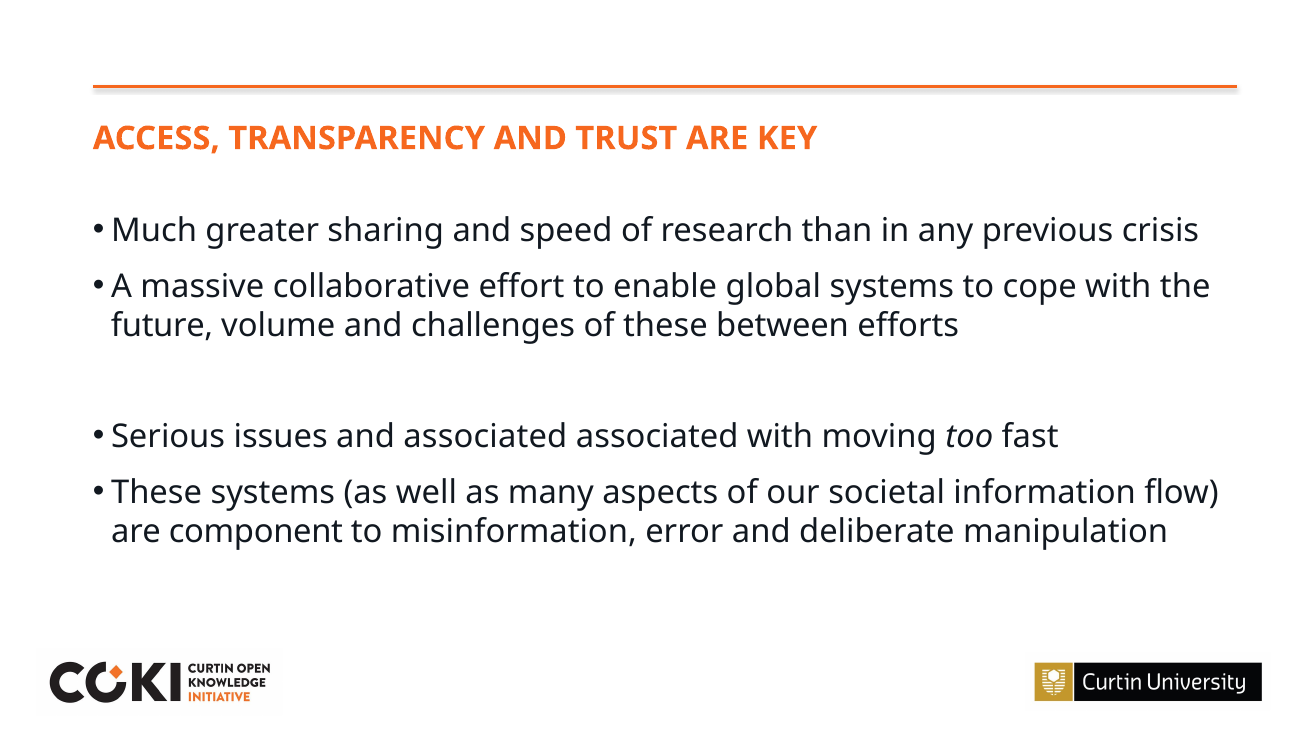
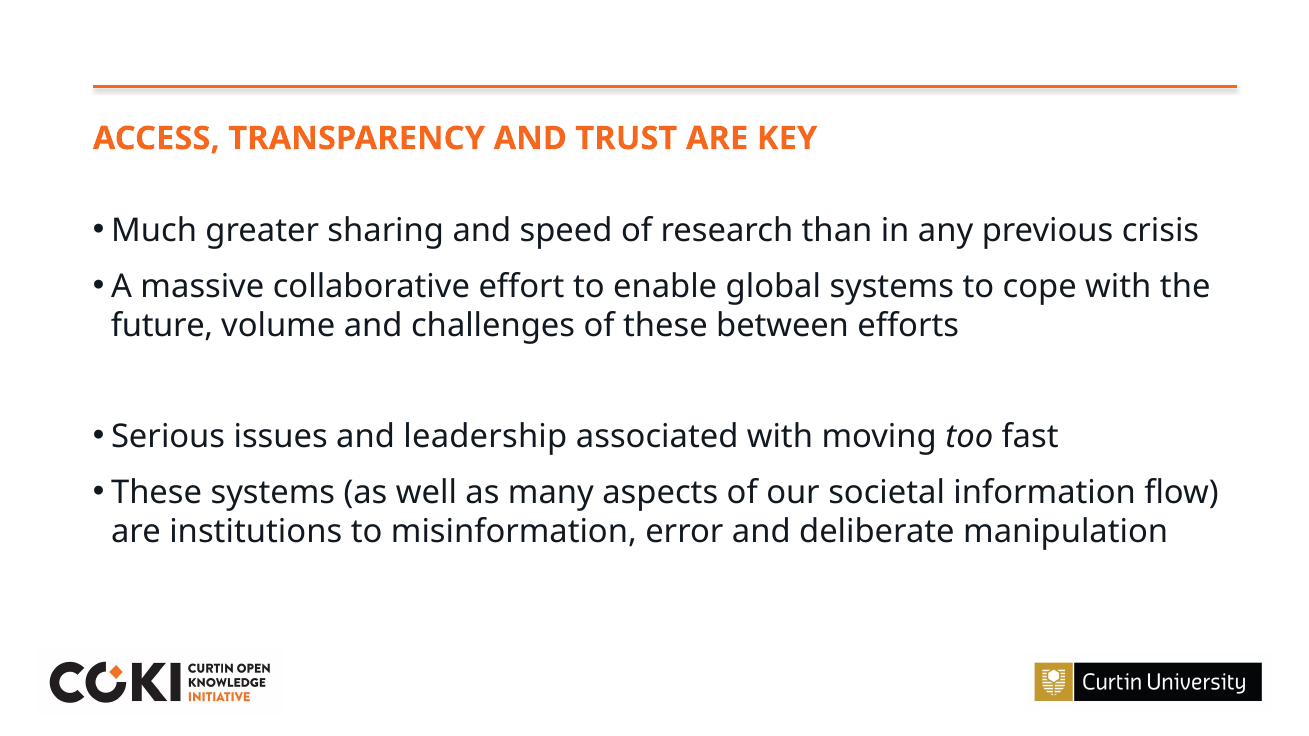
and associated: associated -> leadership
component: component -> institutions
